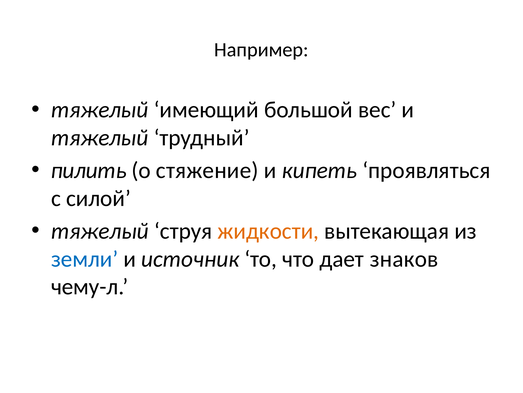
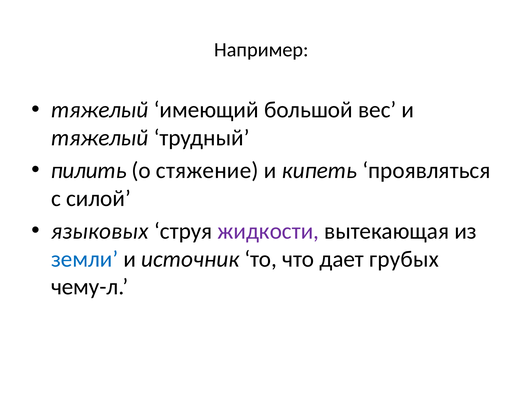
тяжелый at (100, 231): тяжелый -> языковых
жидкости colour: orange -> purple
знаков: знаков -> грубых
